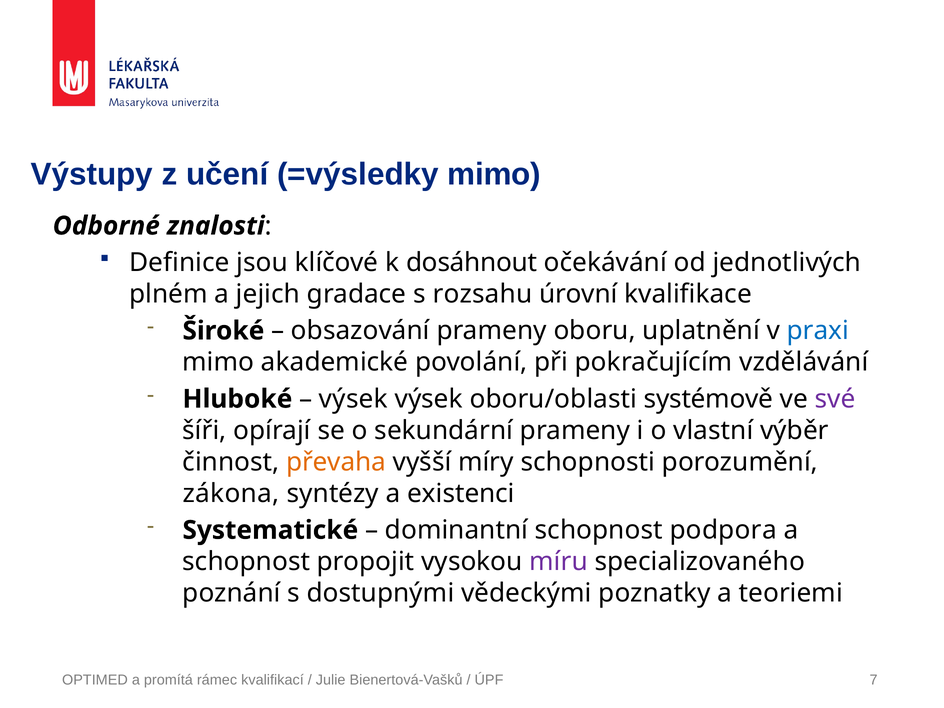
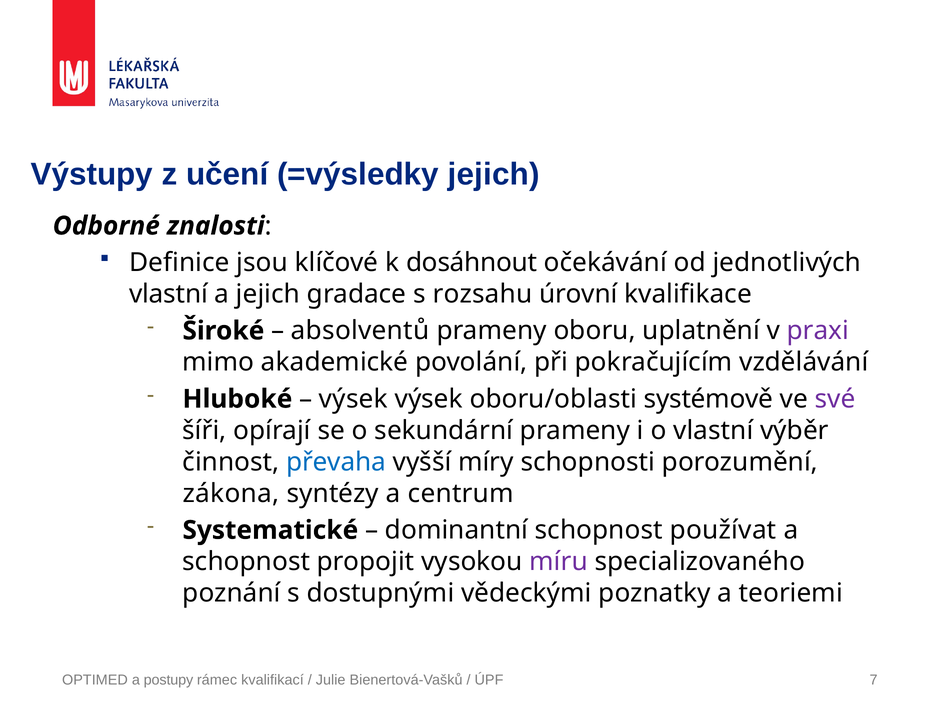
=výsledky mimo: mimo -> jejich
plném at (168, 294): plném -> vlastní
obsazování: obsazování -> absolventů
praxi colour: blue -> purple
převaha colour: orange -> blue
existenci: existenci -> centrum
podpora: podpora -> používat
promítá: promítá -> postupy
